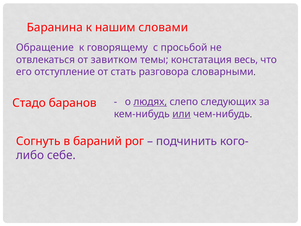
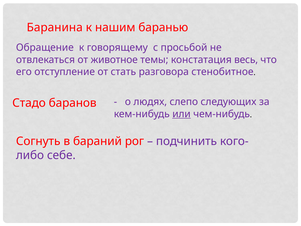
словами: словами -> баранью
завитком: завитком -> животное
словарными: словарными -> стенобитное
людях underline: present -> none
